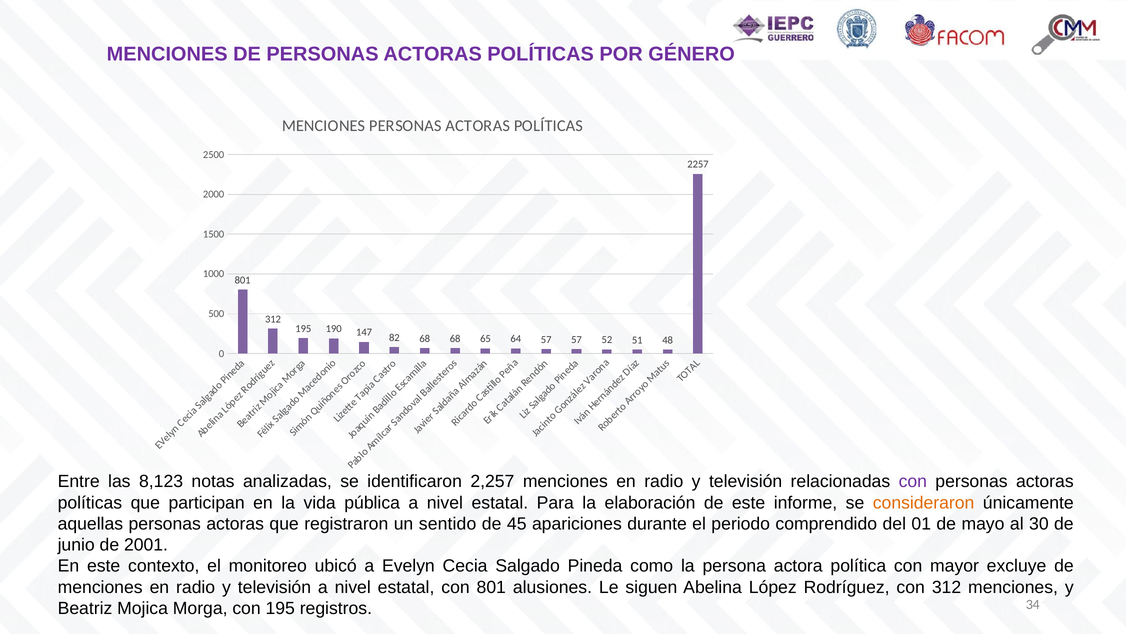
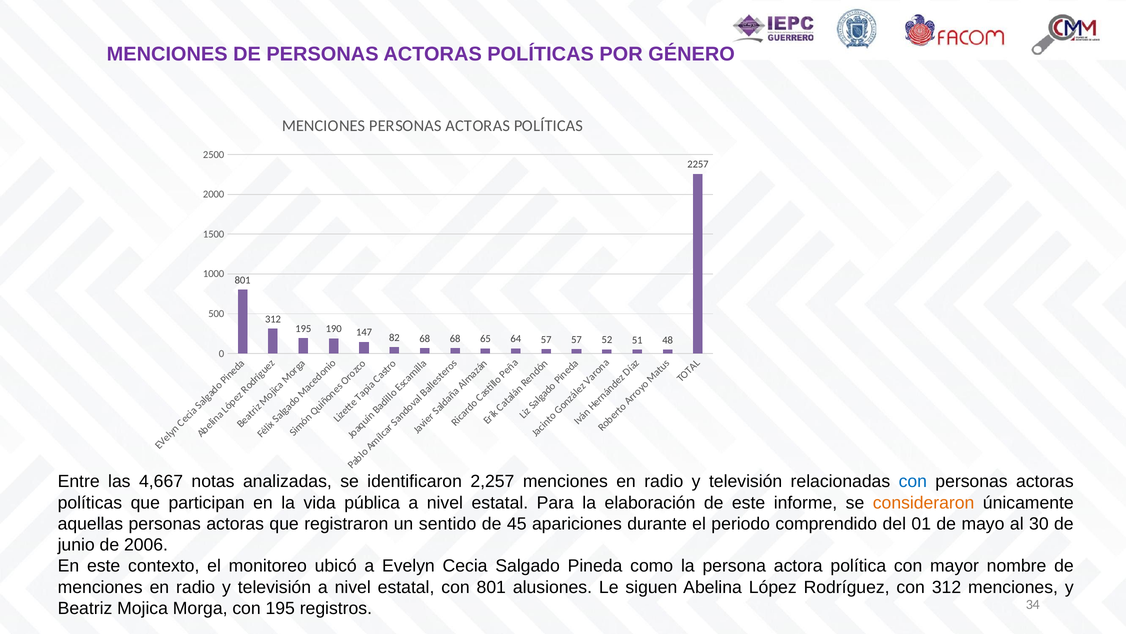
8,123: 8,123 -> 4,667
con at (913, 481) colour: purple -> blue
2001: 2001 -> 2006
excluye: excluye -> nombre
